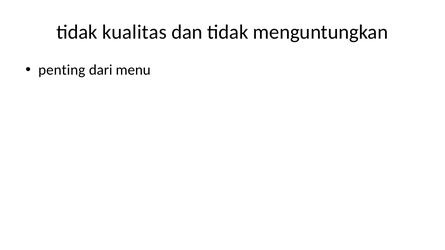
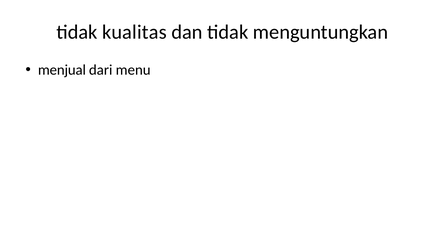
penting: penting -> menjual
